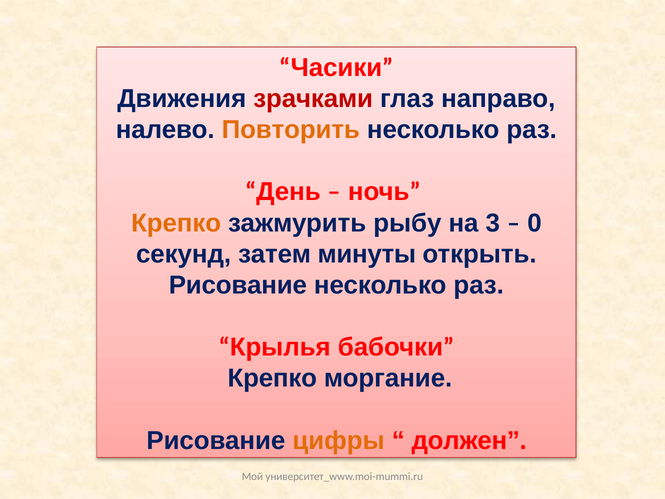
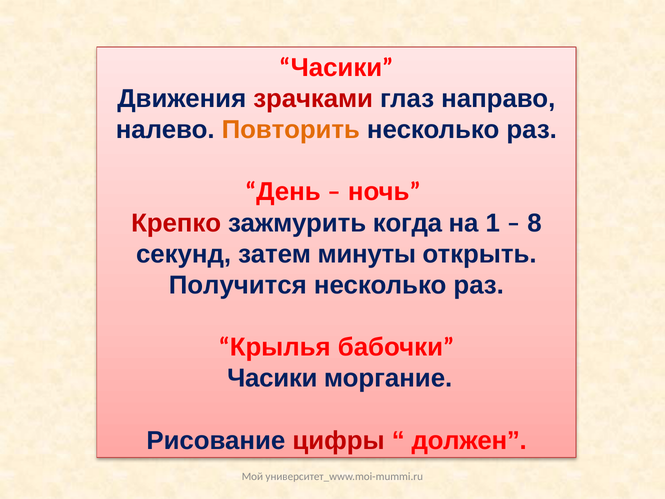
Крепко at (176, 223) colour: orange -> red
рыбу: рыбу -> когда
3: 3 -> 1
0: 0 -> 8
Рисование at (238, 285): Рисование -> Получится
Крепко at (272, 378): Крепко -> Часики
цифры colour: orange -> red
